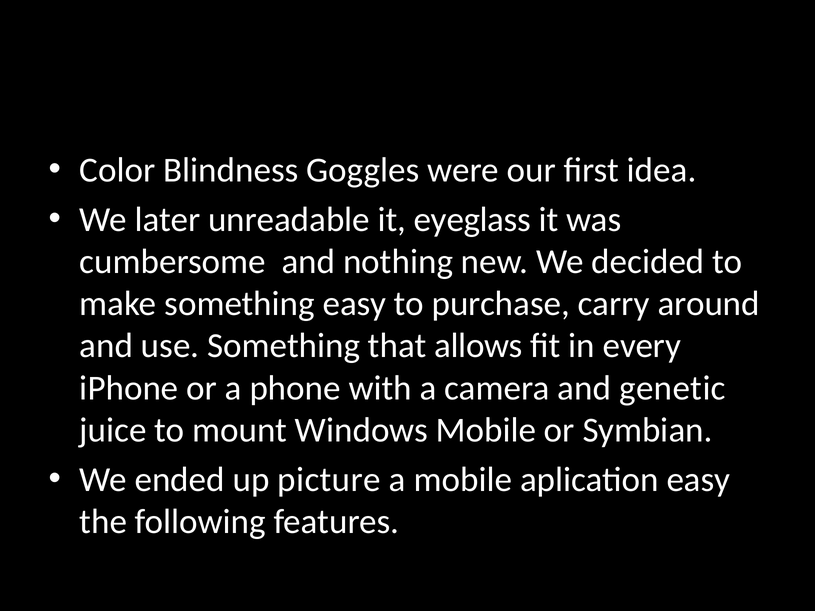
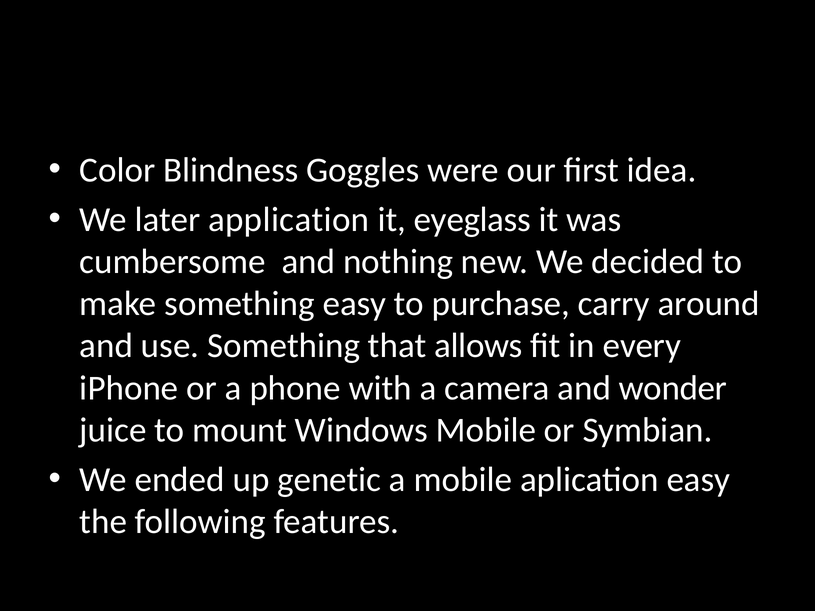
unreadable: unreadable -> application
genetic: genetic -> wonder
picture: picture -> genetic
